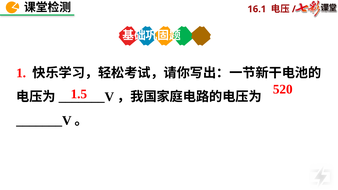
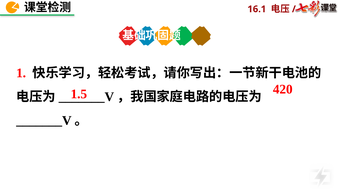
520: 520 -> 420
